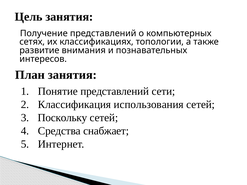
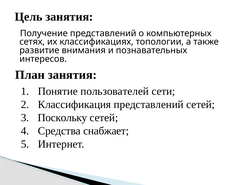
Понятие представлений: представлений -> пользователей
Классификация использования: использования -> представлений
